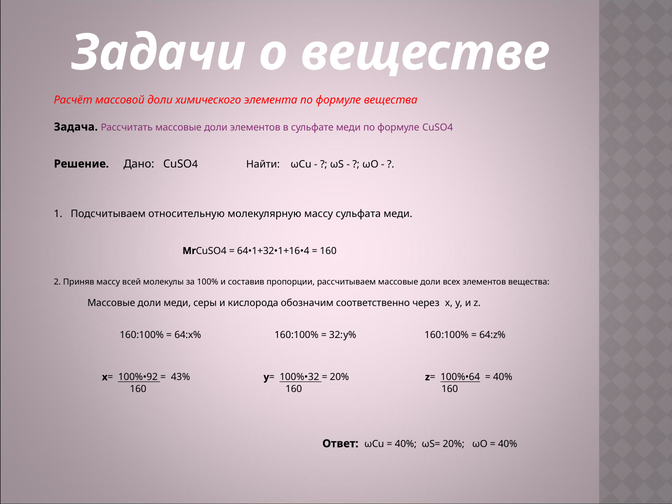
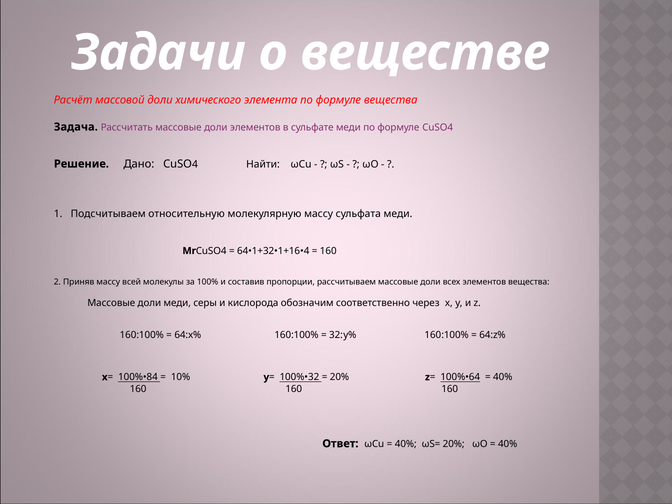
100%•92: 100%•92 -> 100%•84
43%: 43% -> 10%
